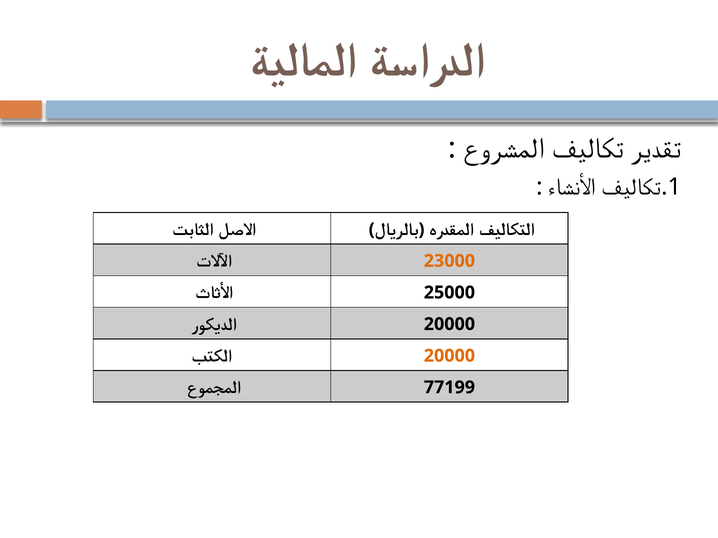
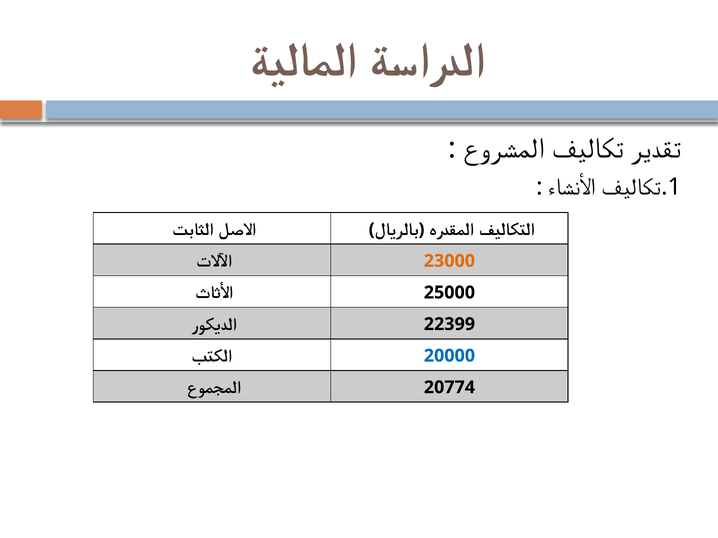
20000 at (449, 324): 20000 -> 22399
20000 at (449, 356) colour: orange -> blue
77199: 77199 -> 20774
